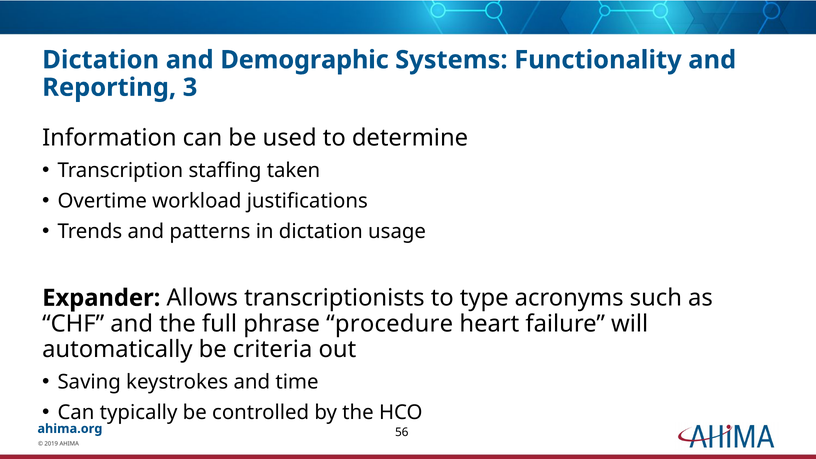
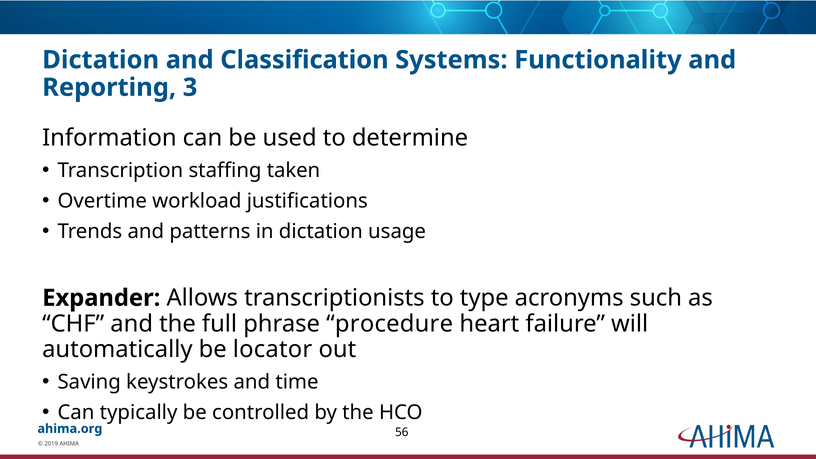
Demographic: Demographic -> Classification
criteria: criteria -> locator
